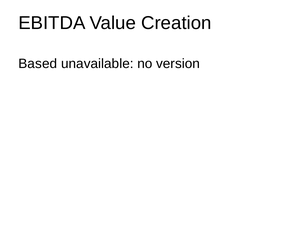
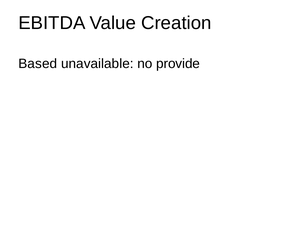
version: version -> provide
